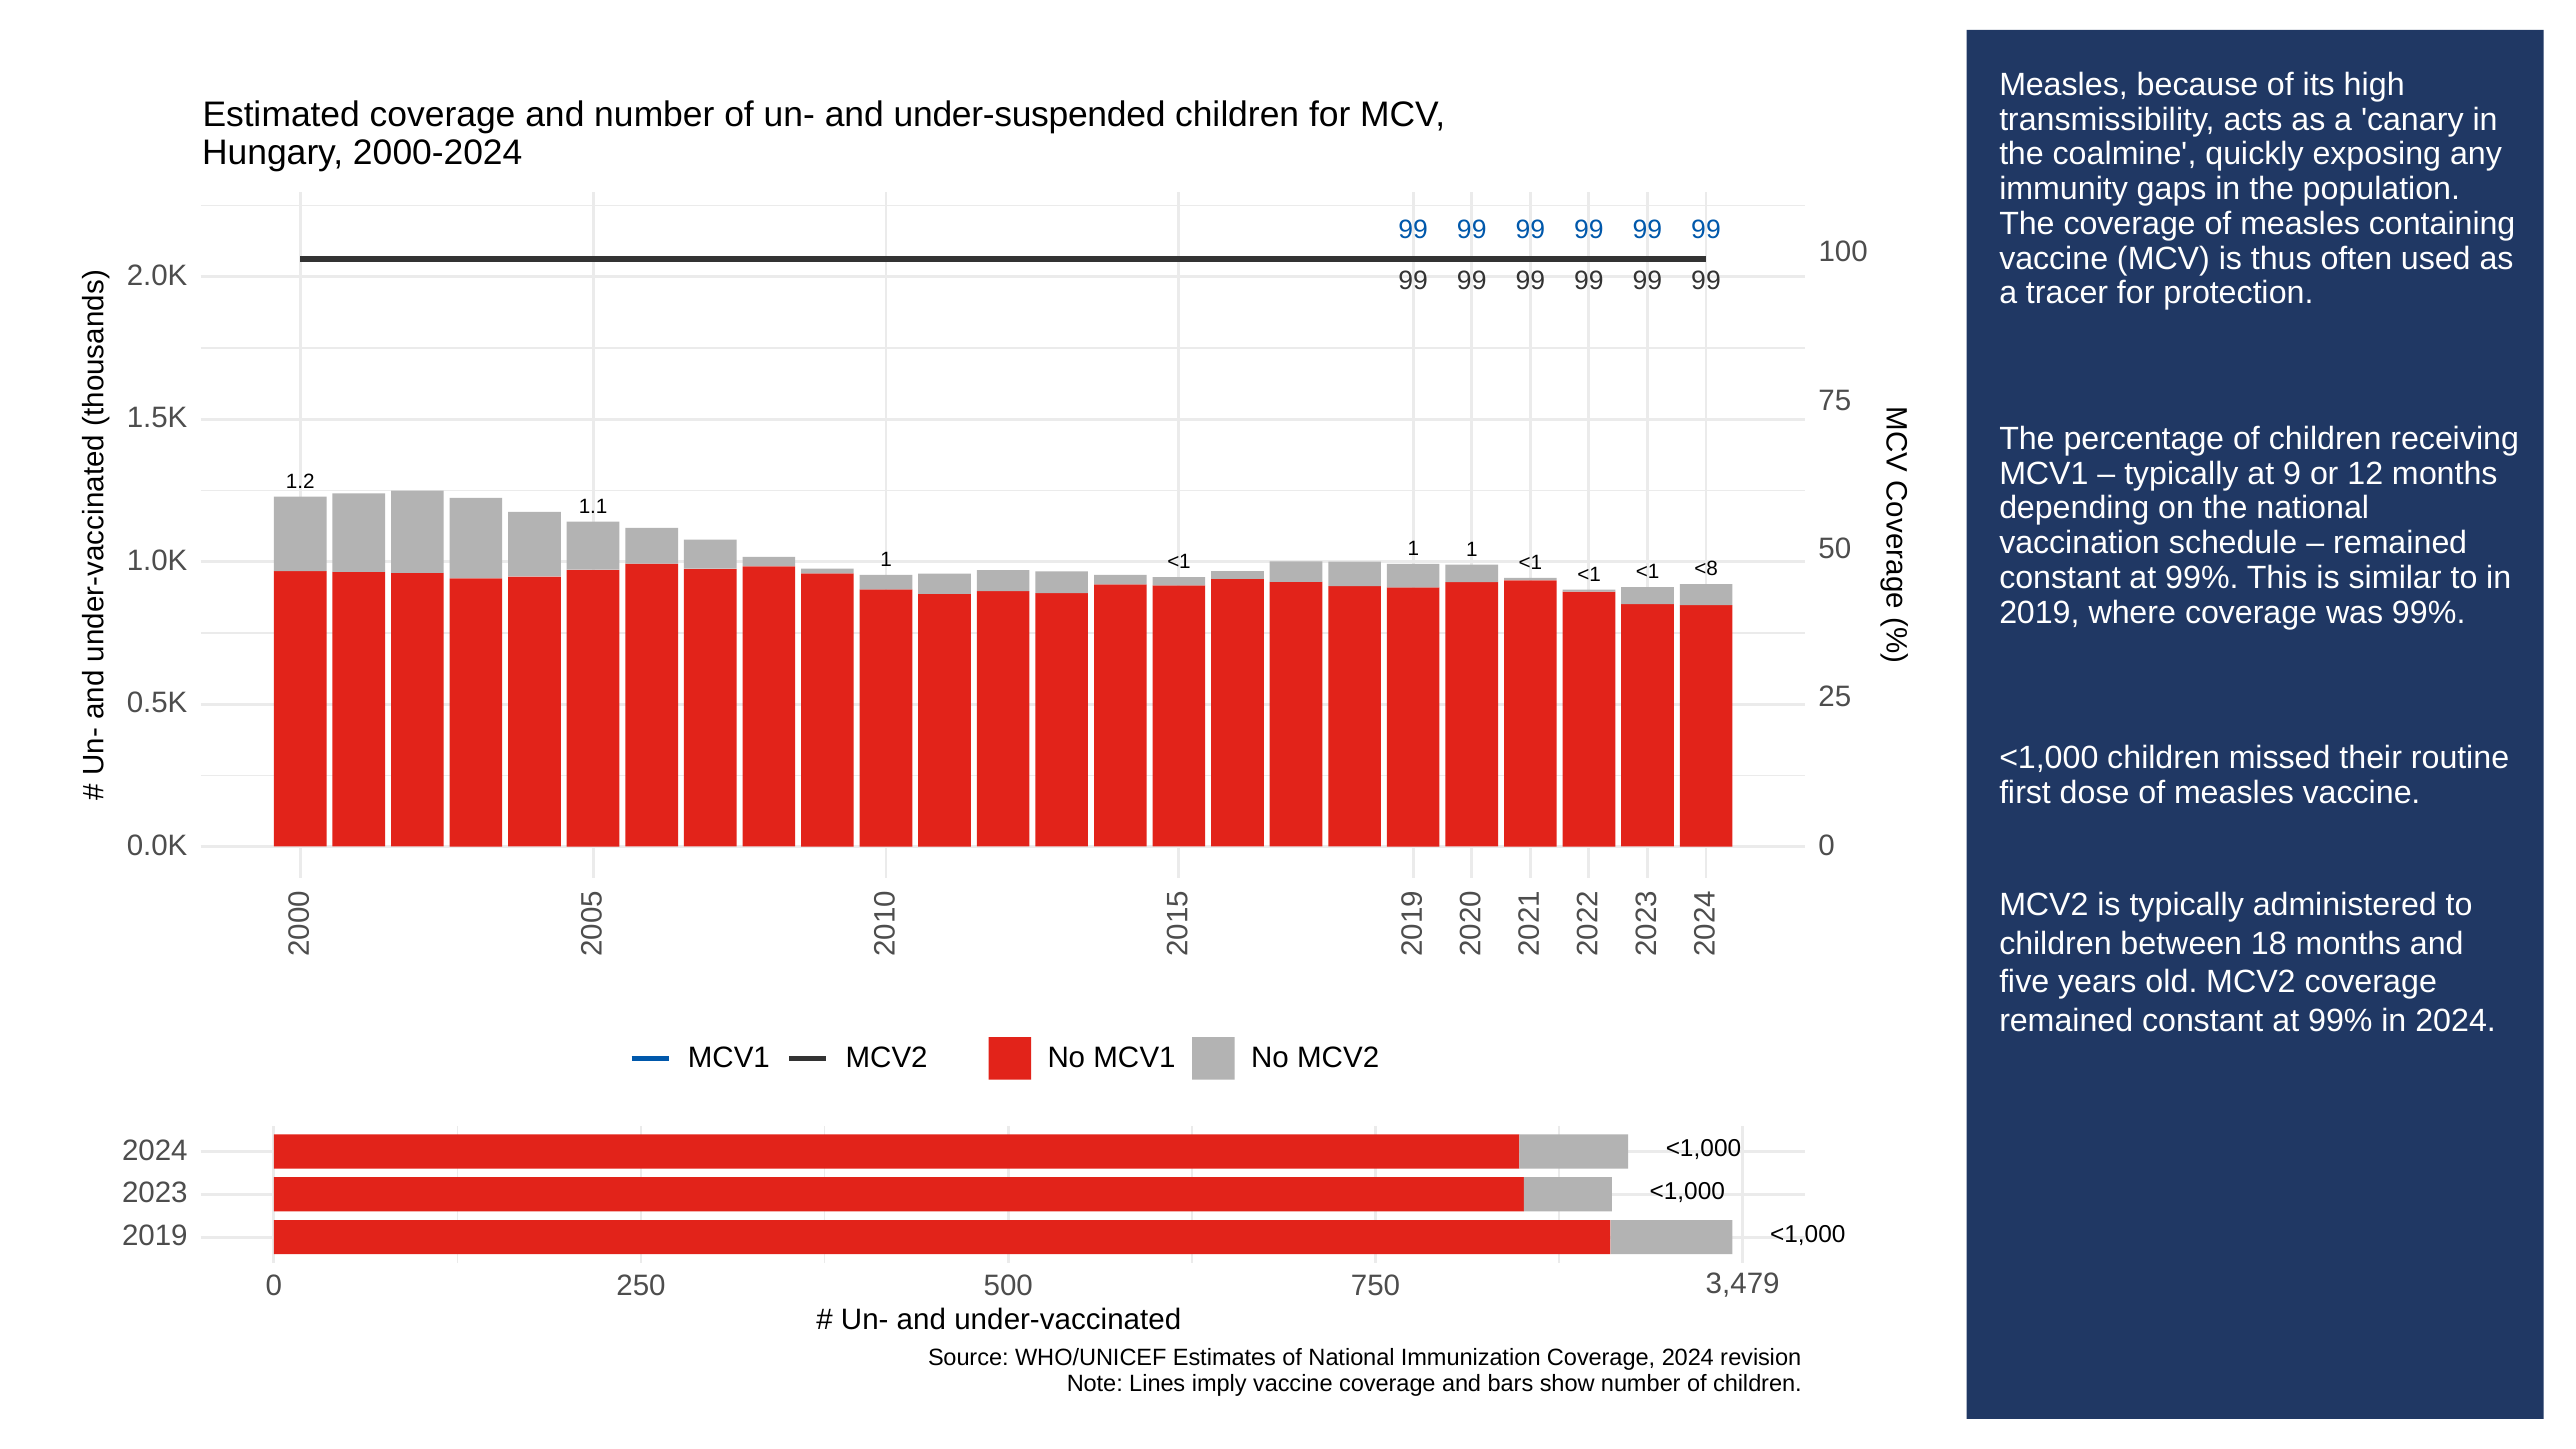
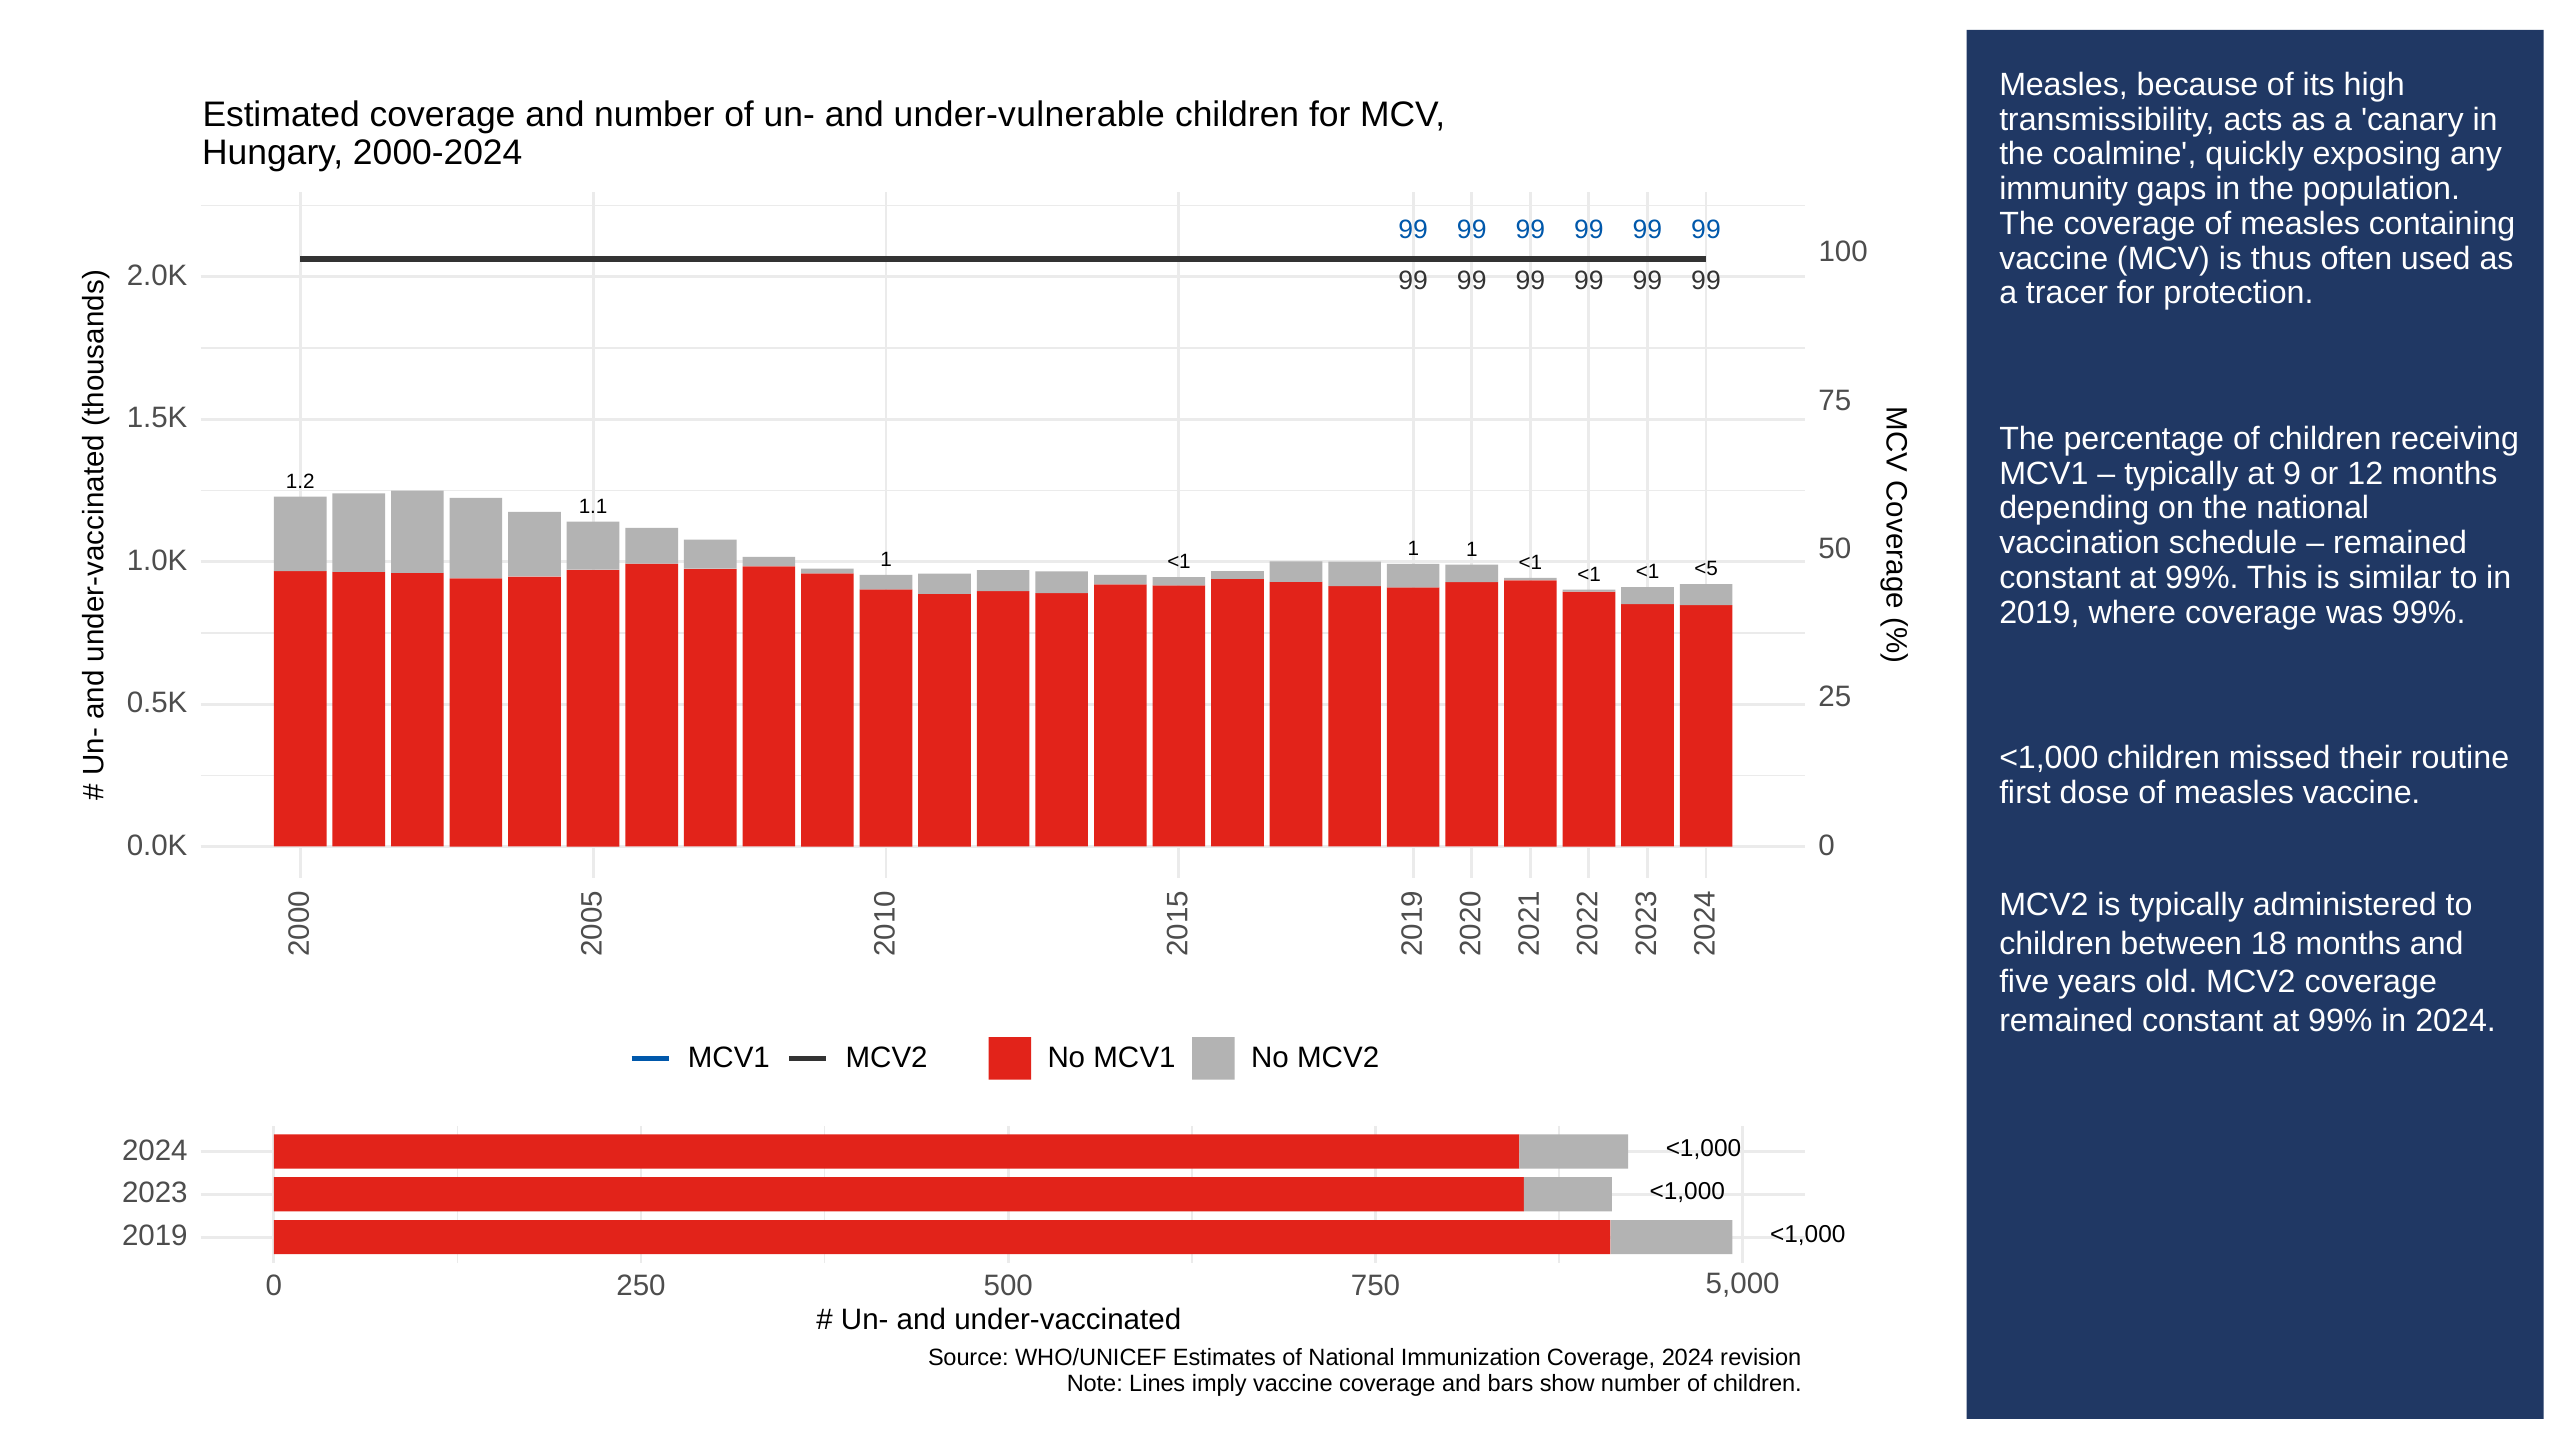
under-suspended: under-suspended -> under-vulnerable
<8: <8 -> <5
3,479: 3,479 -> 5,000
